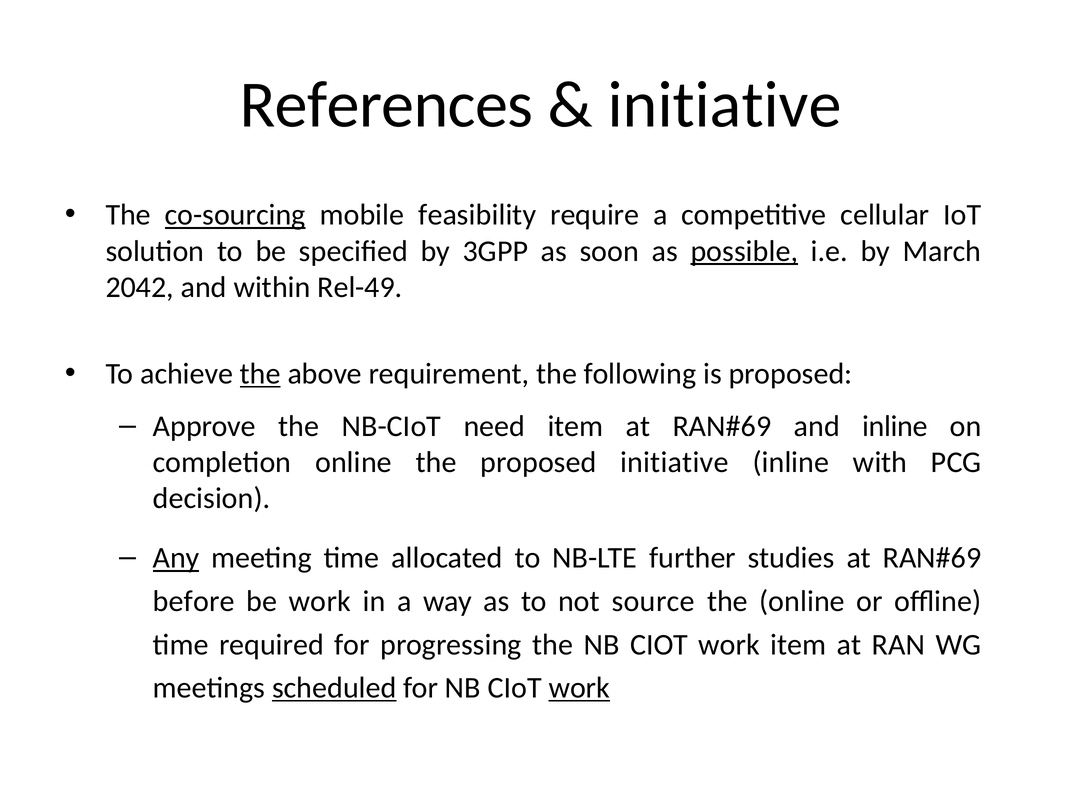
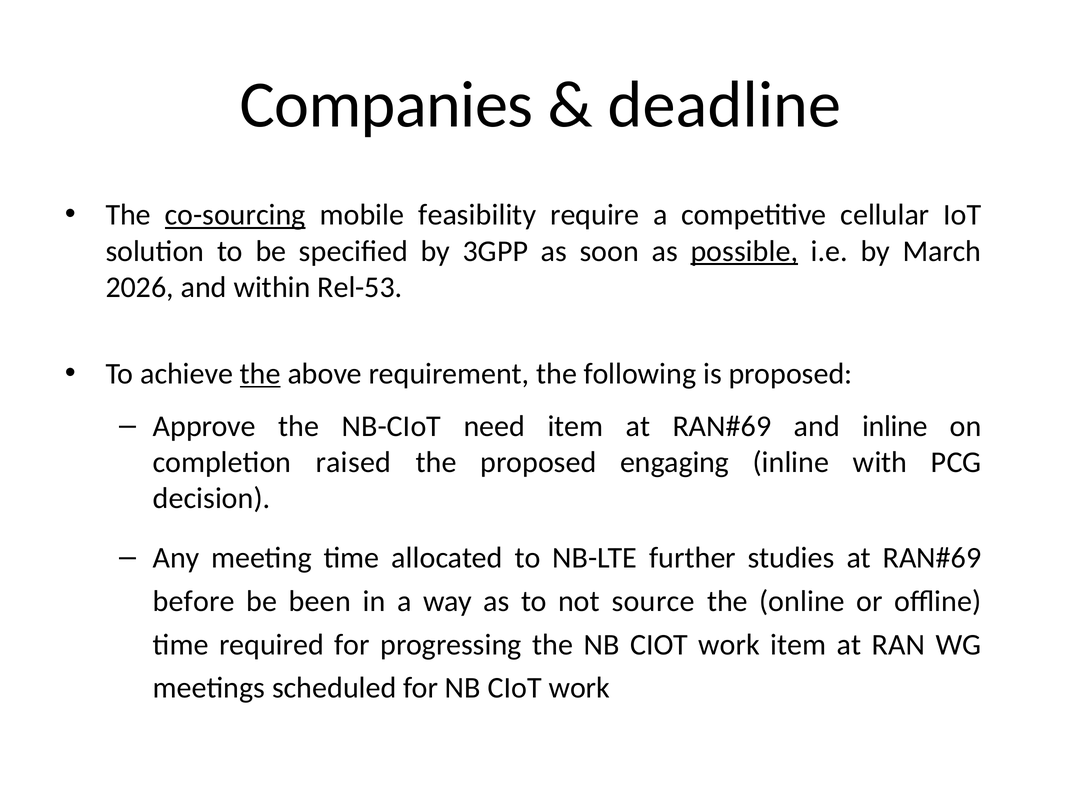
References: References -> Companies
initiative at (725, 105): initiative -> deadline
2042: 2042 -> 2026
Rel-49: Rel-49 -> Rel-53
completion online: online -> raised
proposed initiative: initiative -> engaging
Any underline: present -> none
be work: work -> been
scheduled underline: present -> none
work at (579, 687) underline: present -> none
